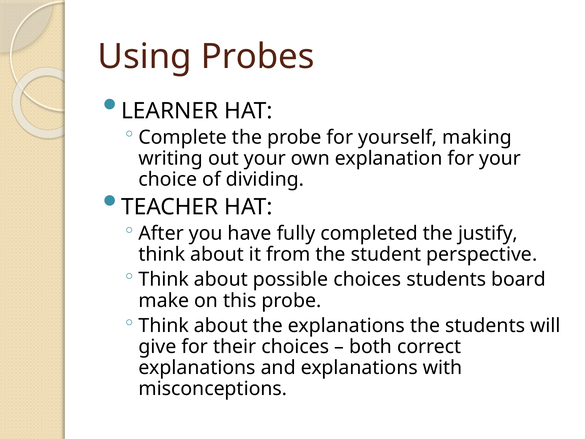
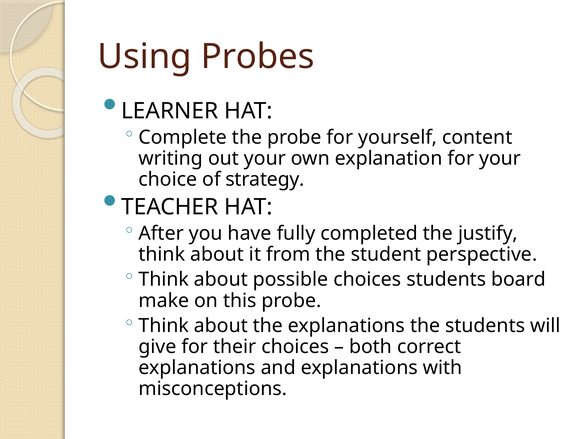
making: making -> content
dividing: dividing -> strategy
